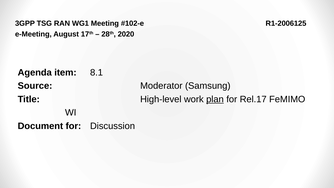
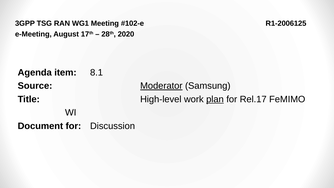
Moderator underline: none -> present
